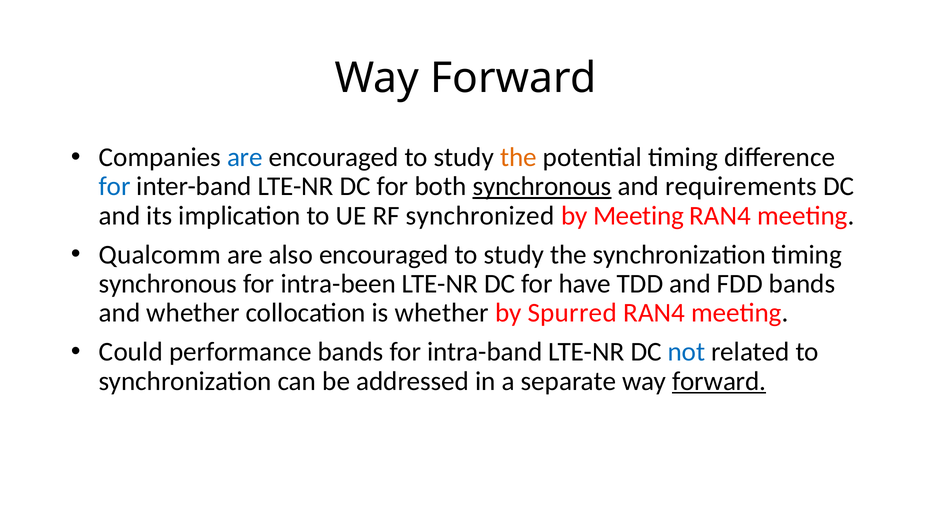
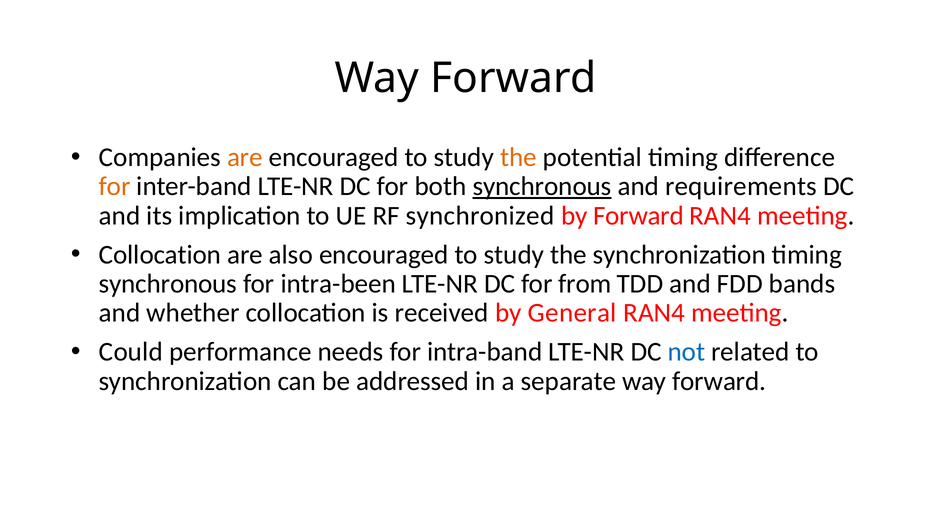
are at (245, 157) colour: blue -> orange
for at (115, 187) colour: blue -> orange
by Meeting: Meeting -> Forward
Qualcomm at (160, 255): Qualcomm -> Collocation
have: have -> from
is whether: whether -> received
Spurred: Spurred -> General
performance bands: bands -> needs
forward at (719, 382) underline: present -> none
